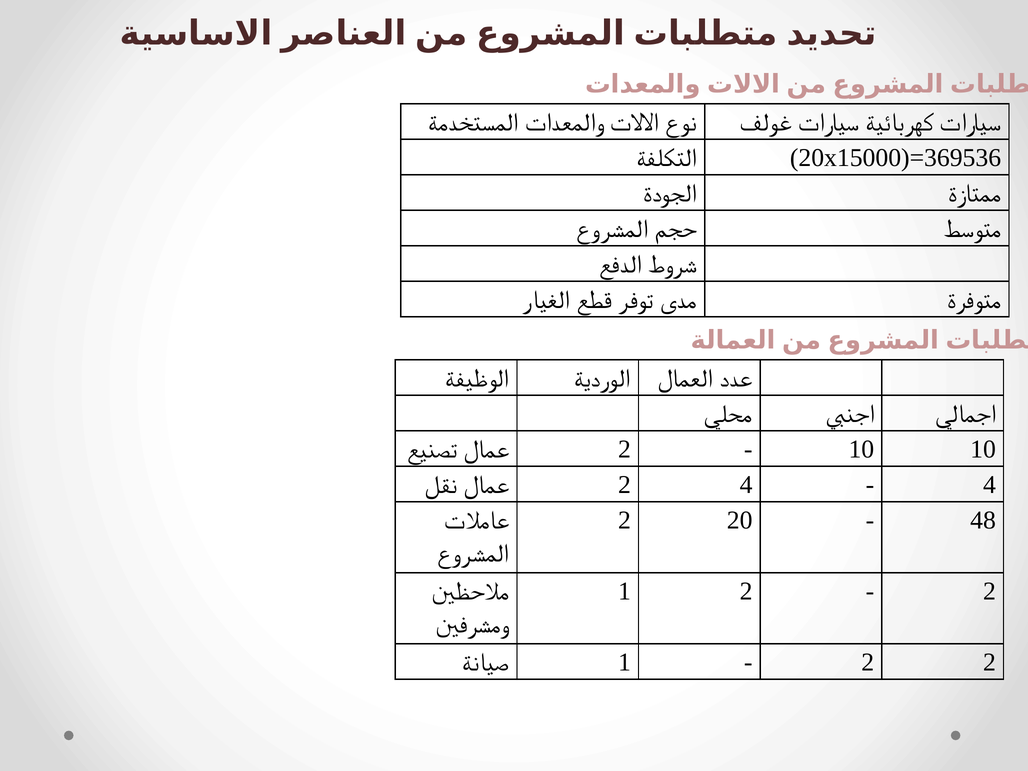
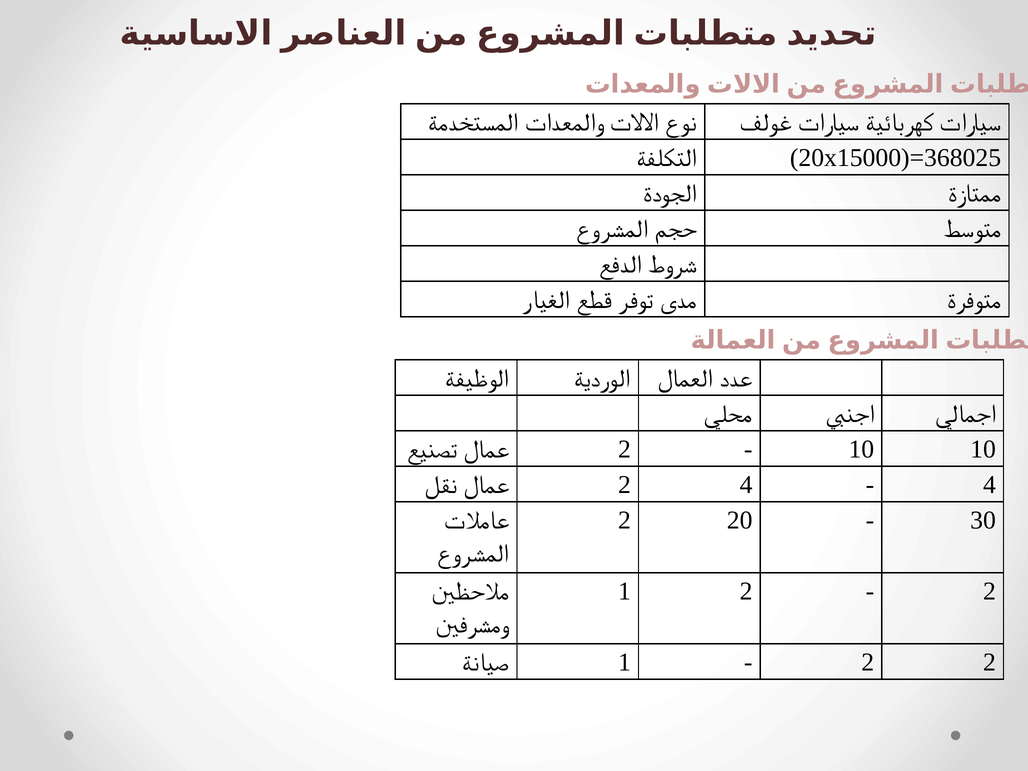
20x15000)=369536: 20x15000)=369536 -> 20x15000)=368025
48: 48 -> 30
